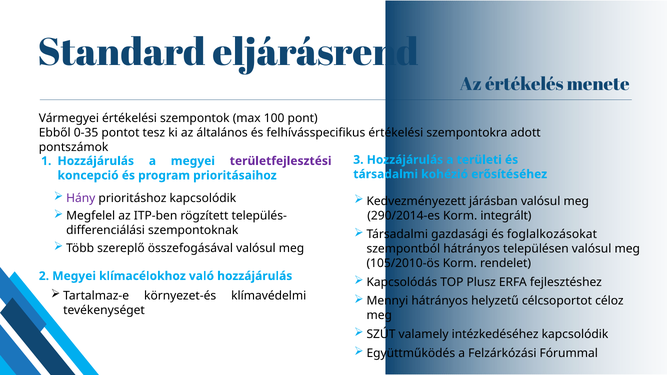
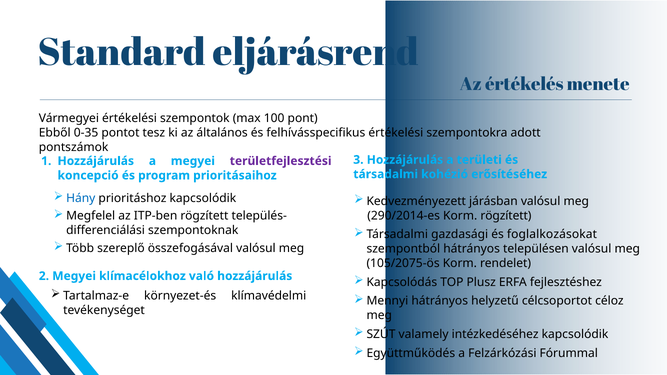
Hány colour: purple -> blue
Korm integrált: integrált -> rögzített
105/2010-ös: 105/2010-ös -> 105/2075-ös
